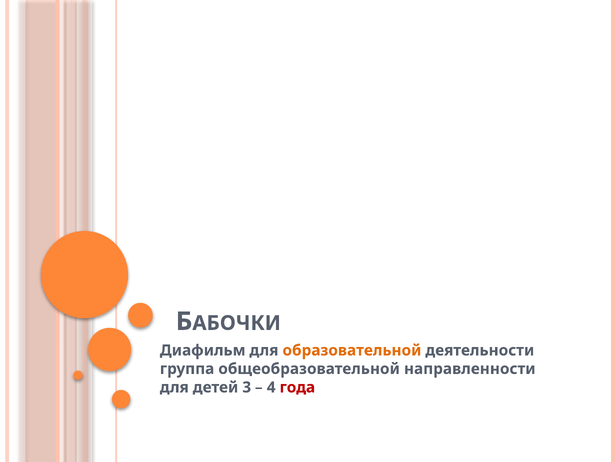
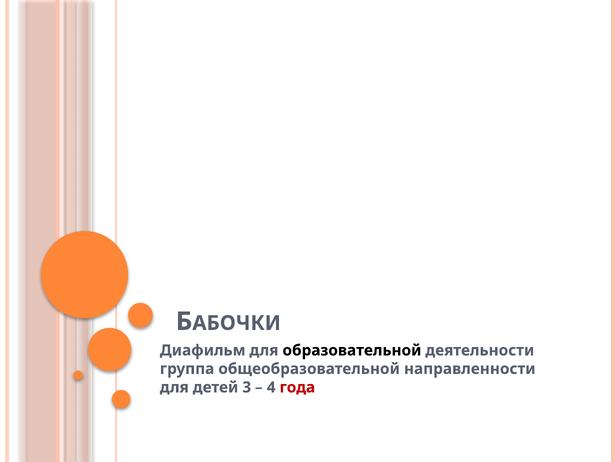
образовательной colour: orange -> black
